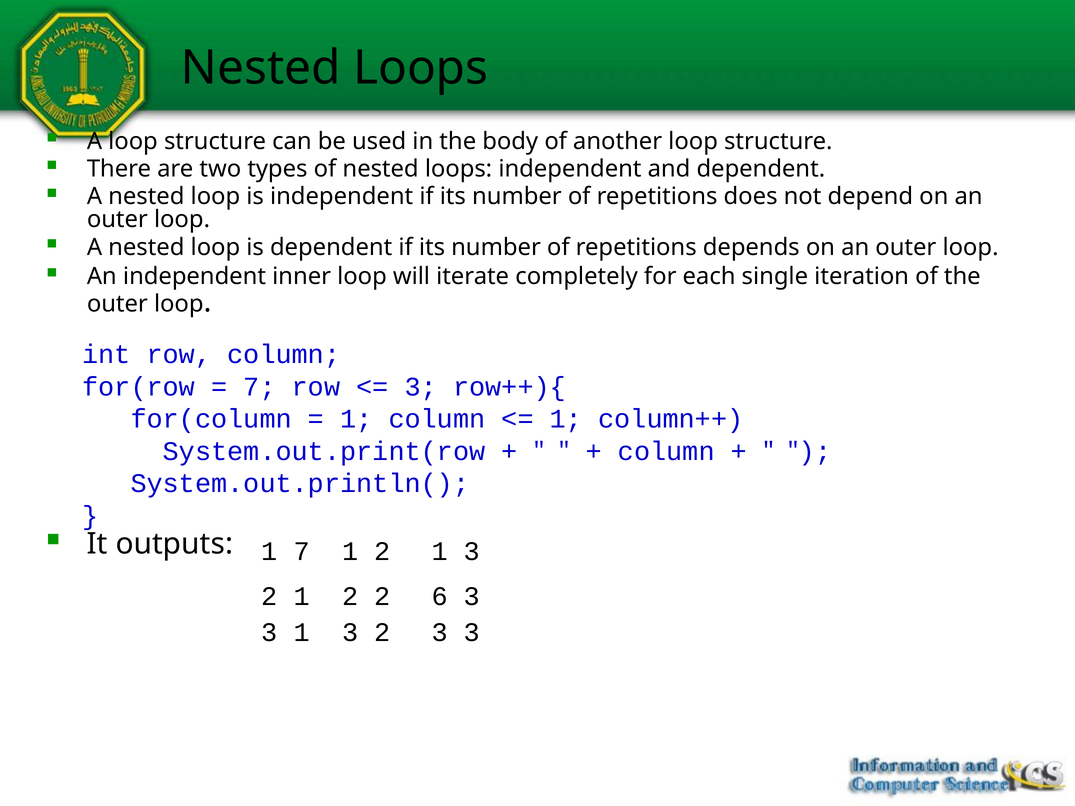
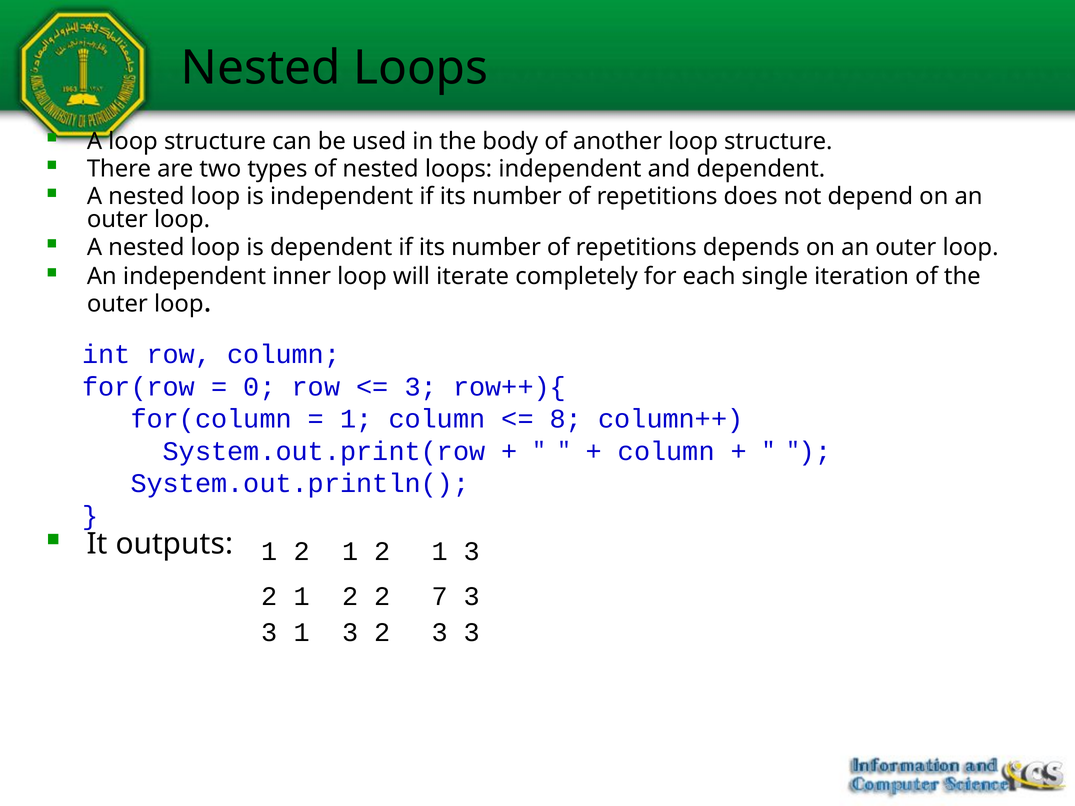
7 at (260, 387): 7 -> 0
1 at (566, 419): 1 -> 8
7 at (302, 552): 7 -> 2
6: 6 -> 7
